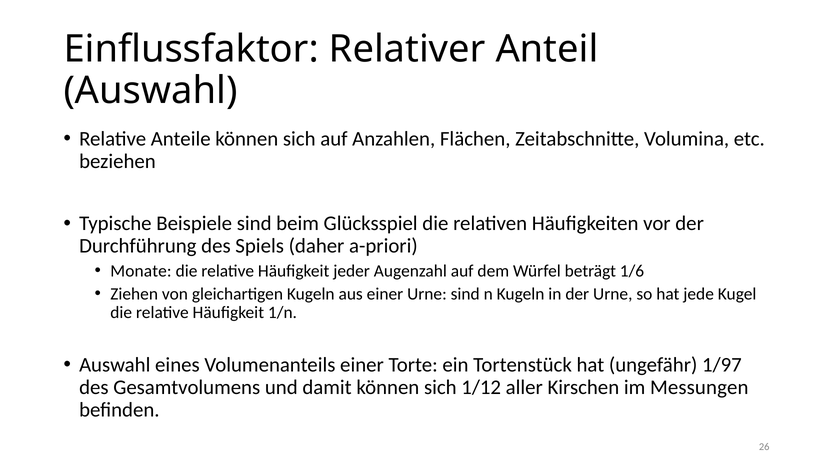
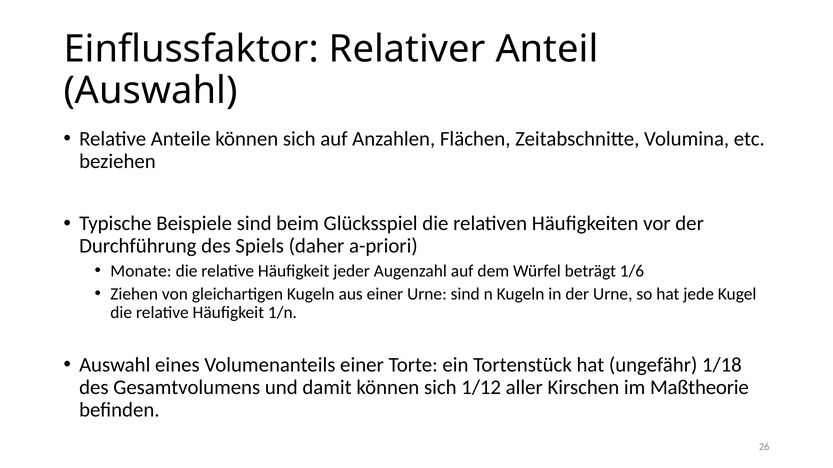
1/97: 1/97 -> 1/18
Messungen: Messungen -> Maßtheorie
